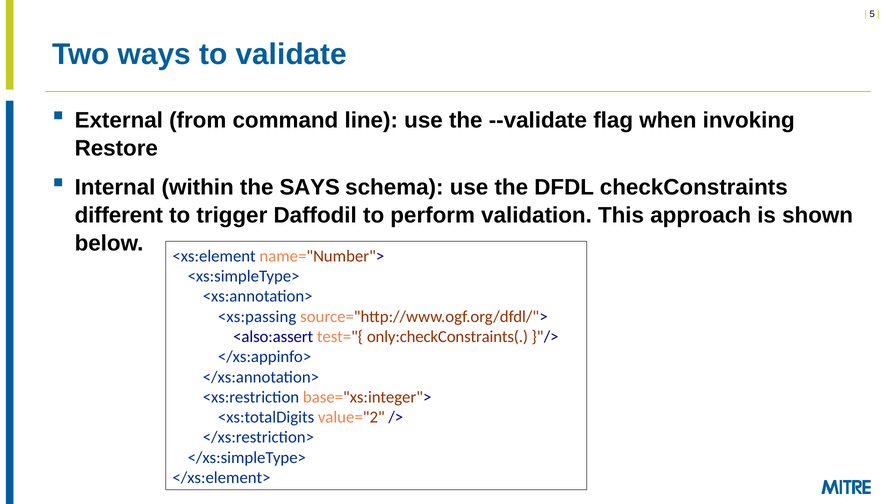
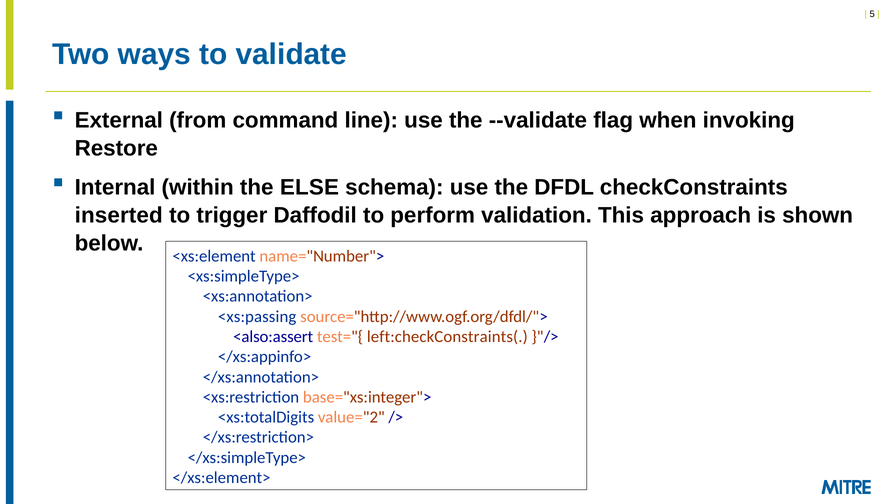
SAYS: SAYS -> ELSE
different: different -> inserted
only:checkConstraints(: only:checkConstraints( -> left:checkConstraints(
